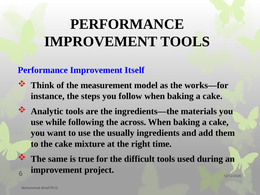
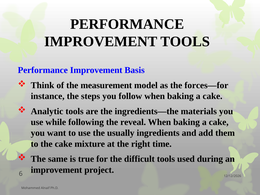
Itself: Itself -> Basis
works—for: works—for -> forces—for
across: across -> reveal
